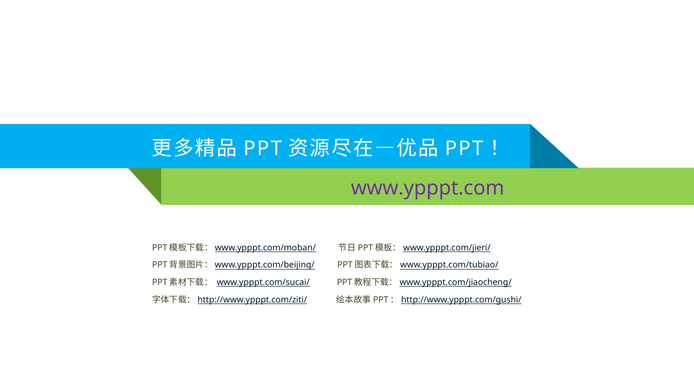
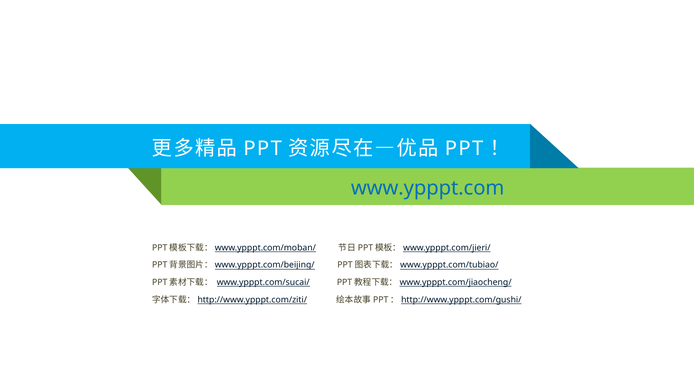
www.ypppt.com colour: purple -> blue
